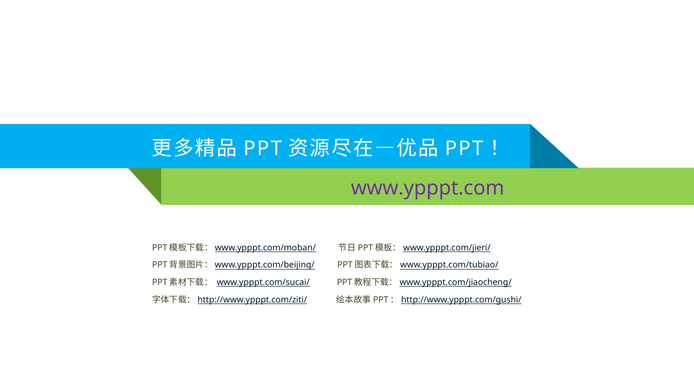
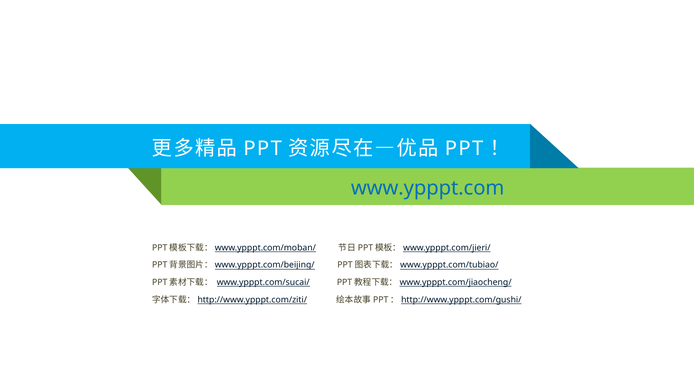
www.ypppt.com colour: purple -> blue
